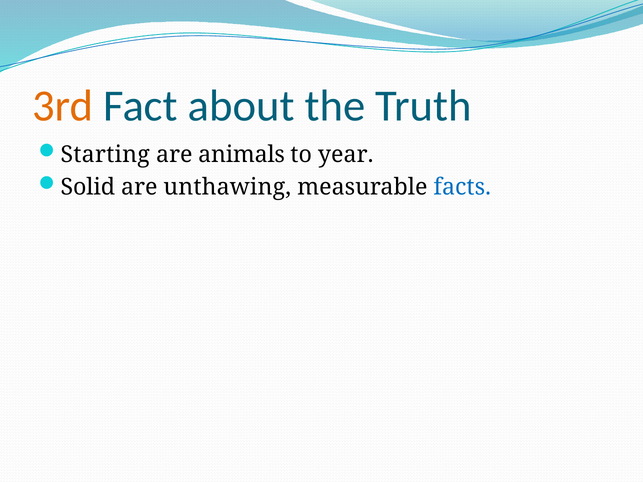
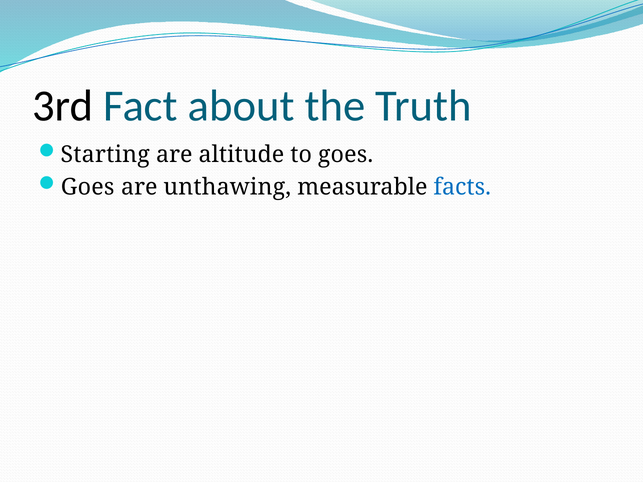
3rd colour: orange -> black
animals: animals -> altitude
to year: year -> goes
Solid at (88, 187): Solid -> Goes
